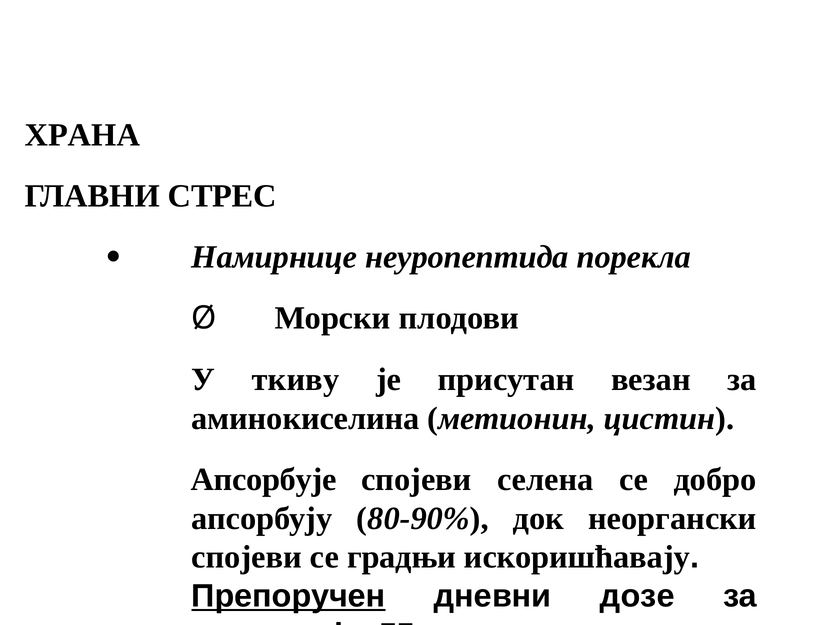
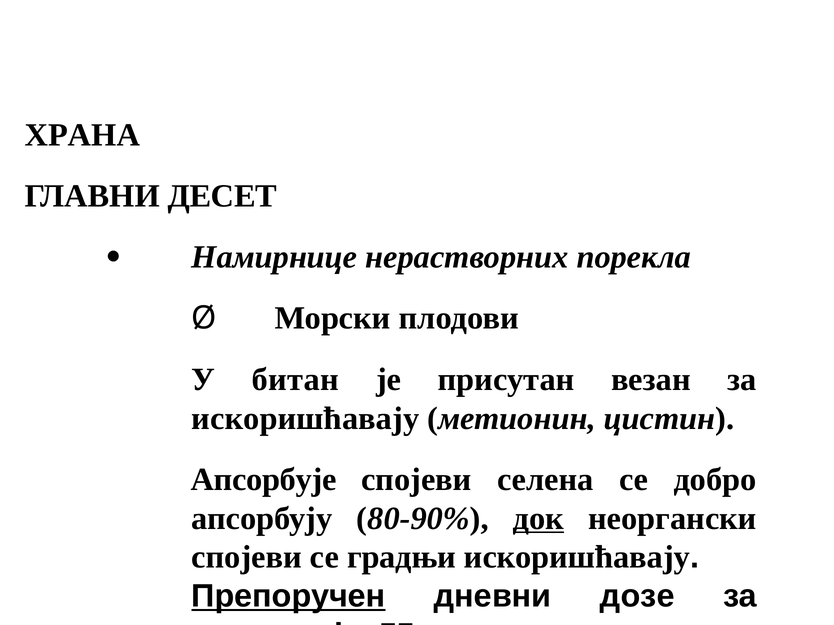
СТРЕС: СТРЕС -> ДЕСЕТ
неуропептида: неуропептида -> нерастворних
ткиву: ткиву -> битан
аминокиселина at (305, 419): аминокиселина -> искоришћавају
док underline: none -> present
